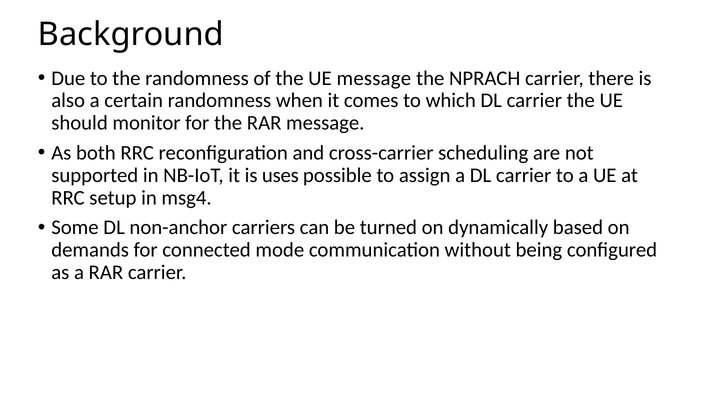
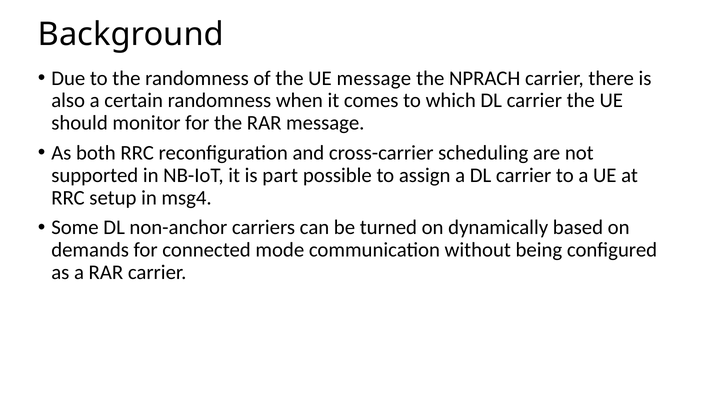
uses: uses -> part
